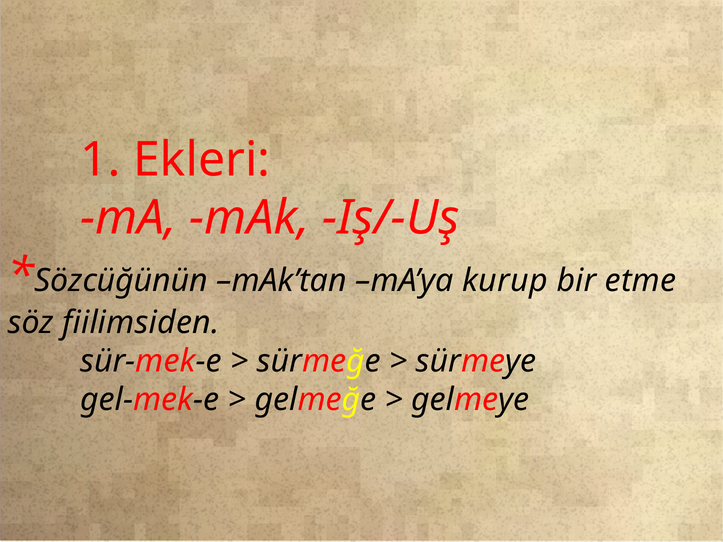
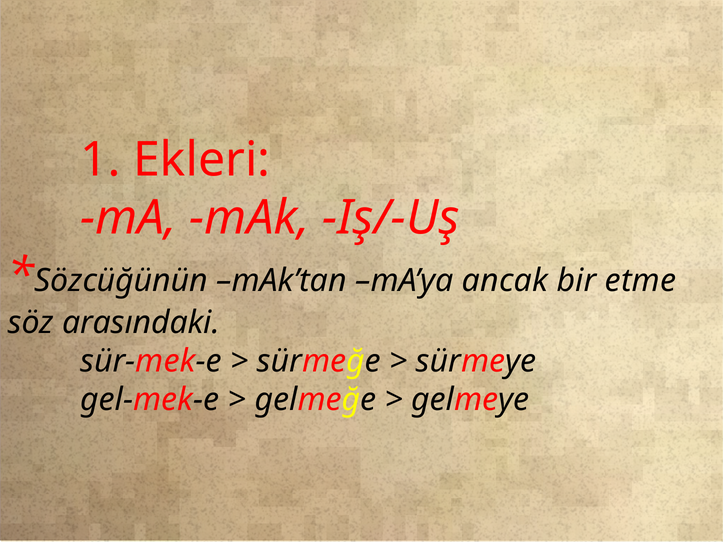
kurup: kurup -> ancak
fiilimsiden: fiilimsiden -> arasındaki
